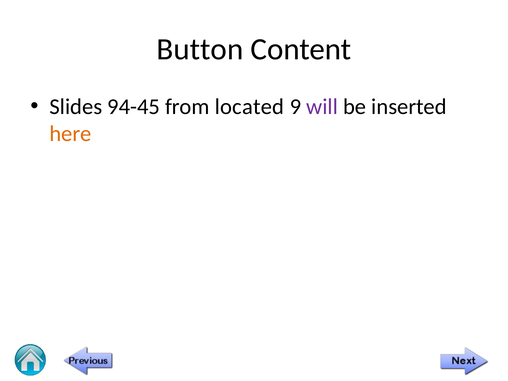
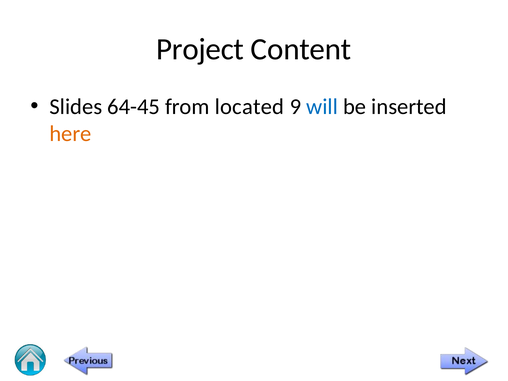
Button: Button -> Project
94-45: 94-45 -> 64-45
will colour: purple -> blue
